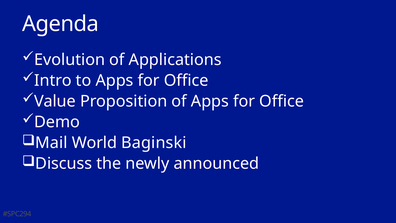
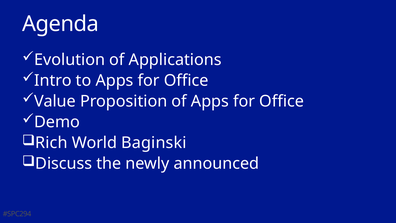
Mail: Mail -> Rich
